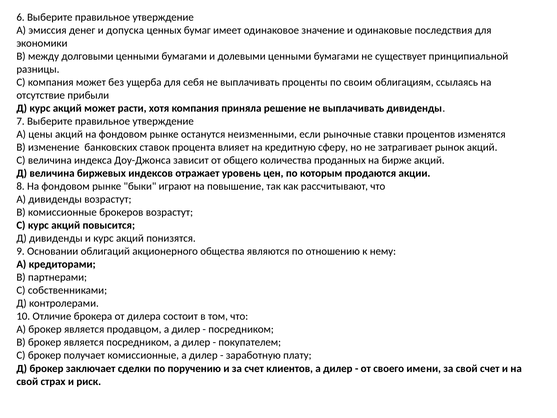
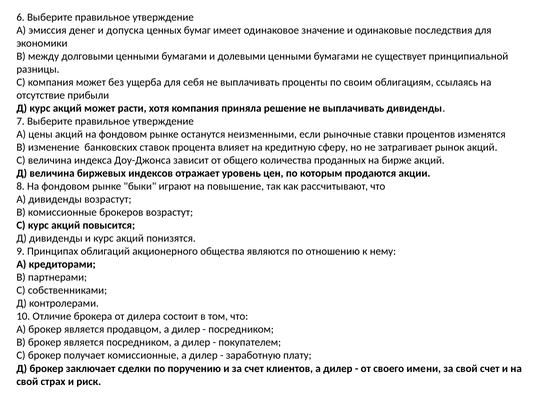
Основании: Основании -> Принципах
